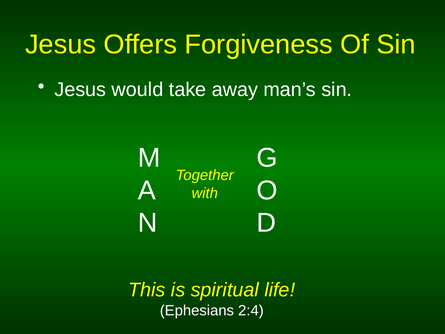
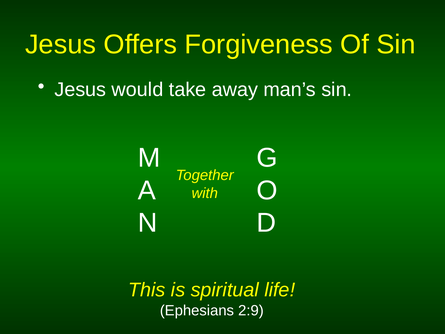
2:4: 2:4 -> 2:9
